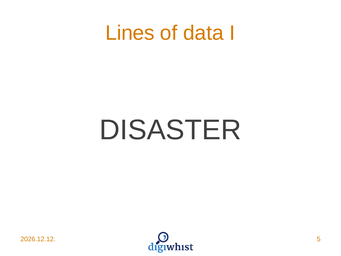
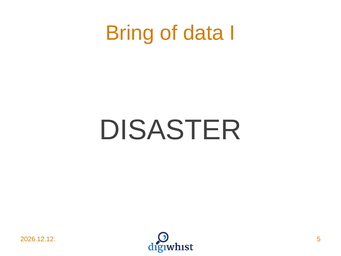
Lines: Lines -> Bring
